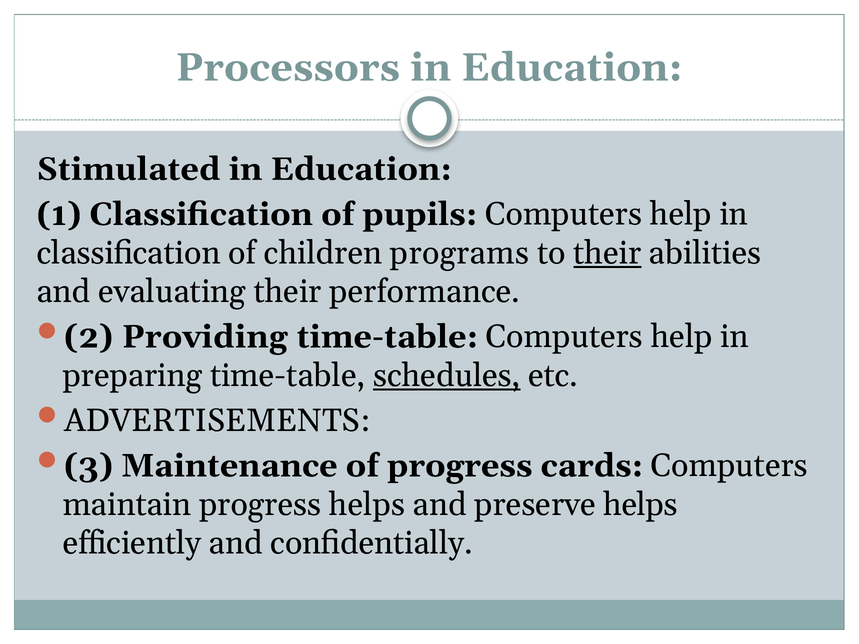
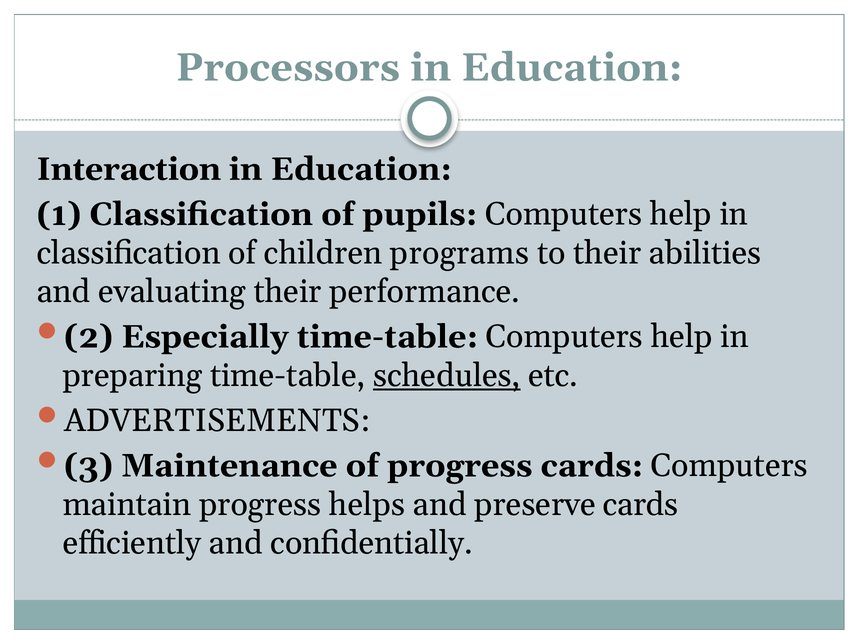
Stimulated: Stimulated -> Interaction
their at (607, 253) underline: present -> none
Providing: Providing -> Especially
preserve helps: helps -> cards
